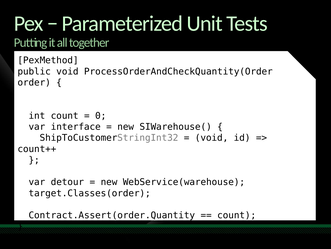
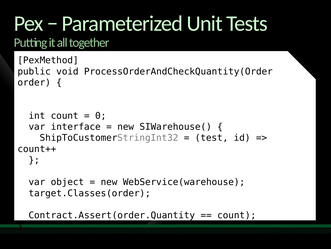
void at (212, 137): void -> test
detour: detour -> object
